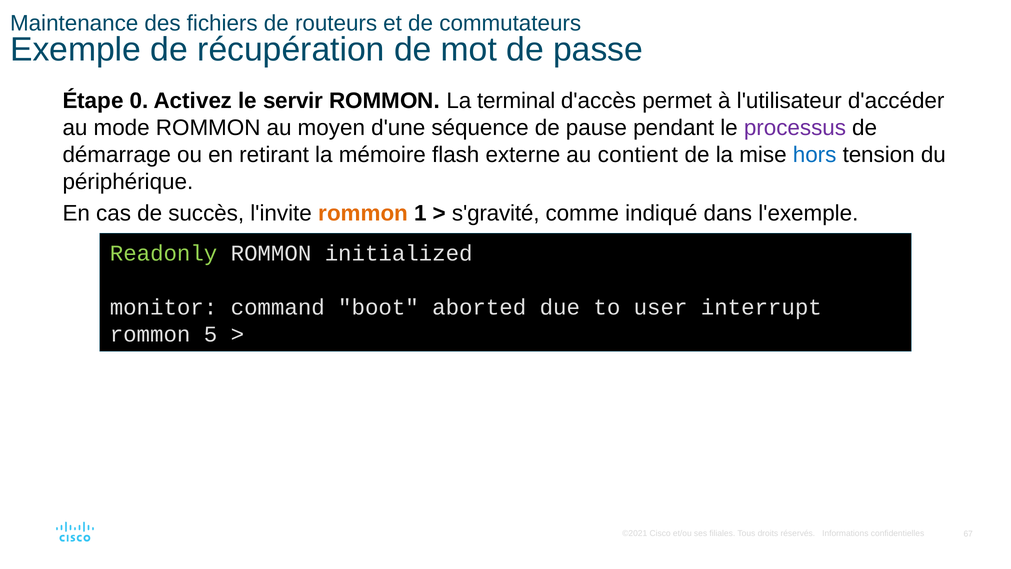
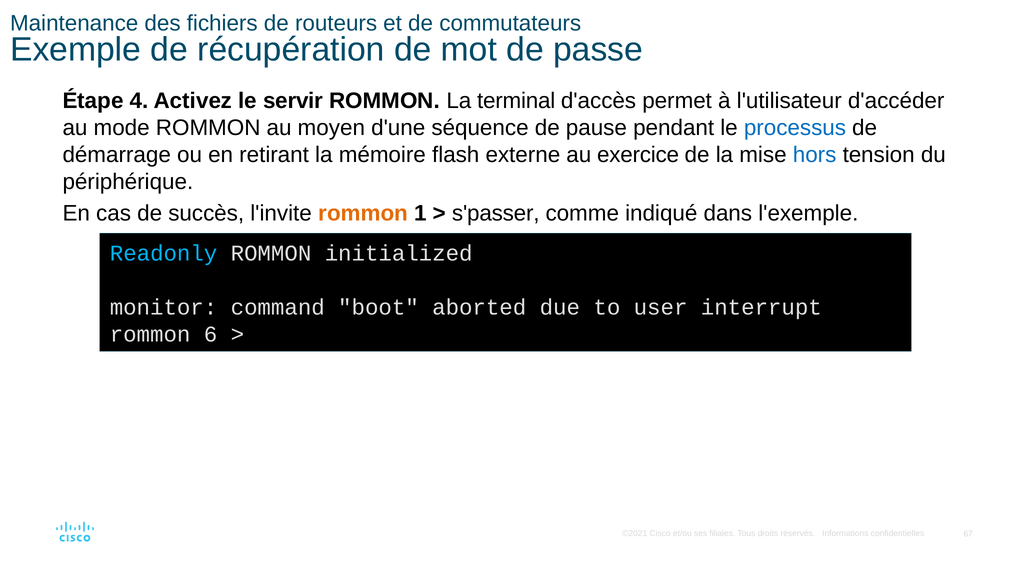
0: 0 -> 4
processus colour: purple -> blue
contient: contient -> exercice
s'gravité: s'gravité -> s'passer
Readonly colour: light green -> light blue
5: 5 -> 6
